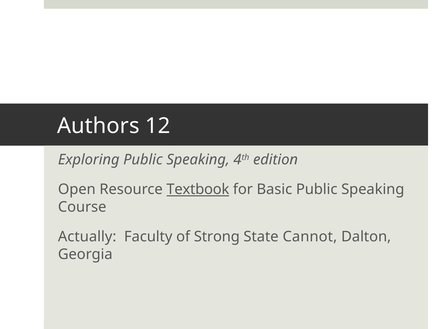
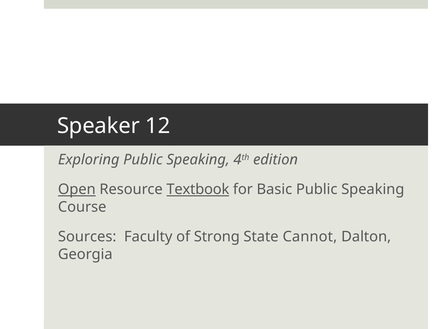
Authors: Authors -> Speaker
Open underline: none -> present
Actually: Actually -> Sources
